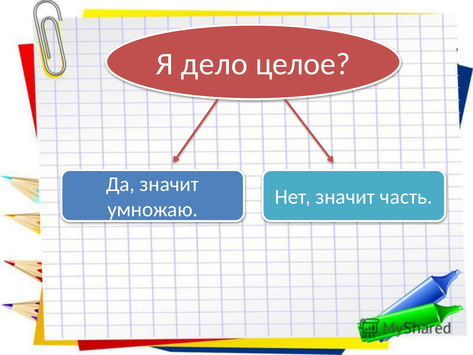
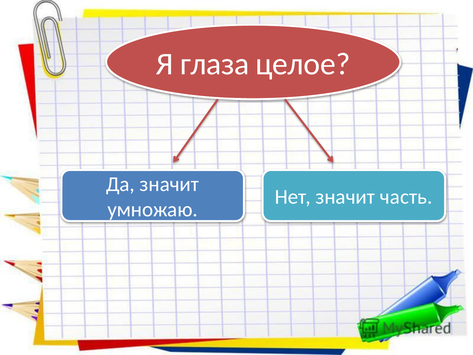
дело: дело -> глаза
